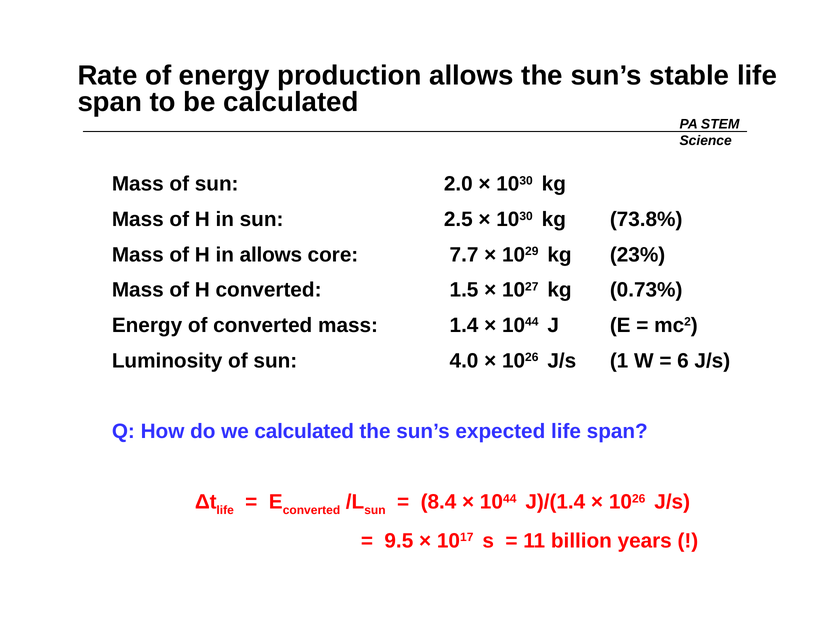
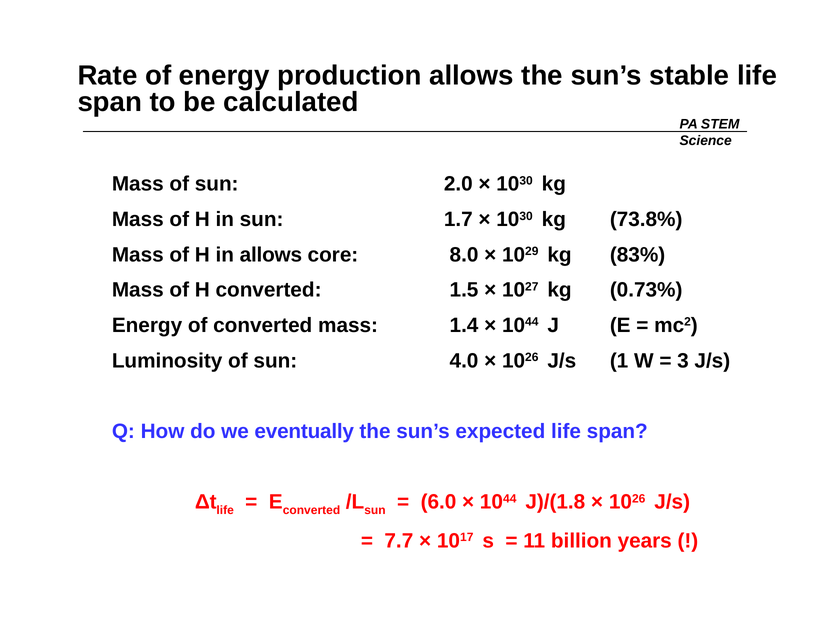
2.5: 2.5 -> 1.7
7.7: 7.7 -> 8.0
23%: 23% -> 83%
6: 6 -> 3
we calculated: calculated -> eventually
8.4: 8.4 -> 6.0
J)/(1.4: J)/(1.4 -> J)/(1.8
9.5: 9.5 -> 7.7
